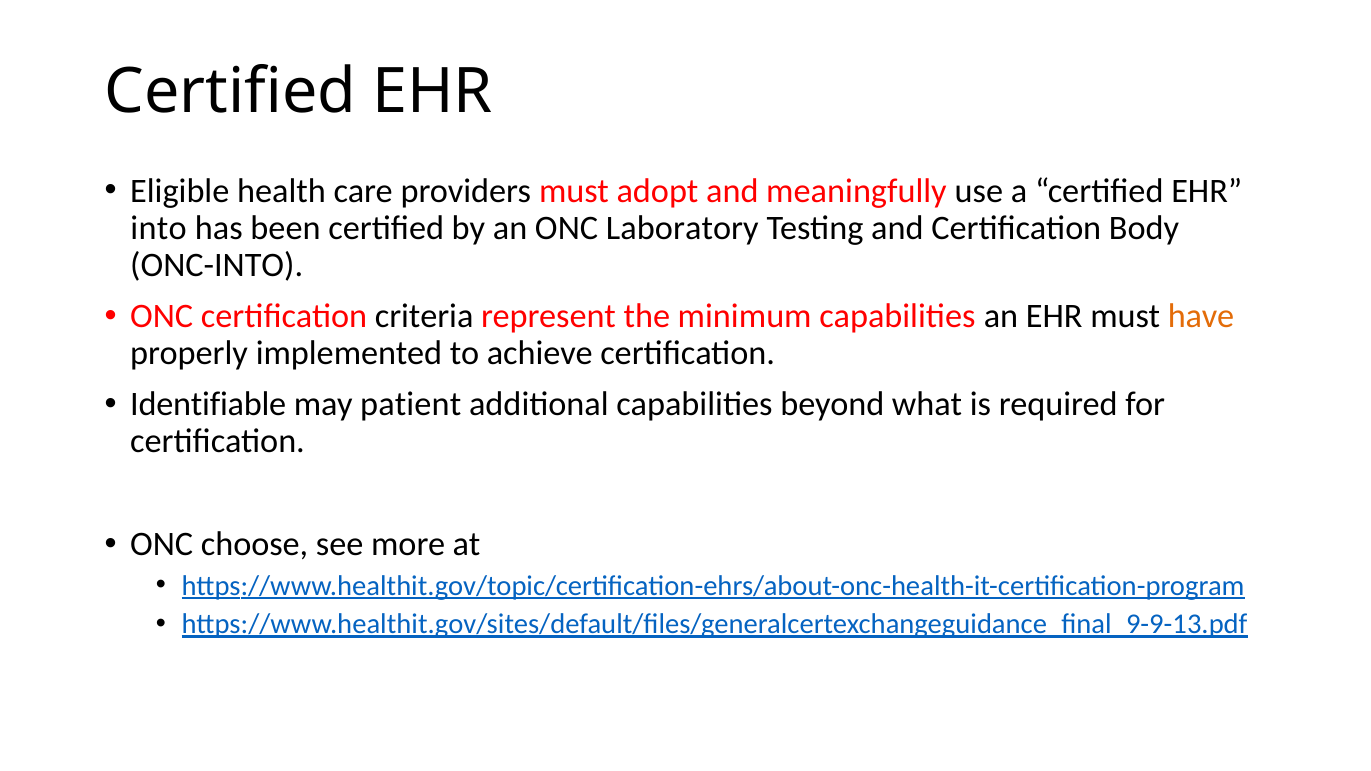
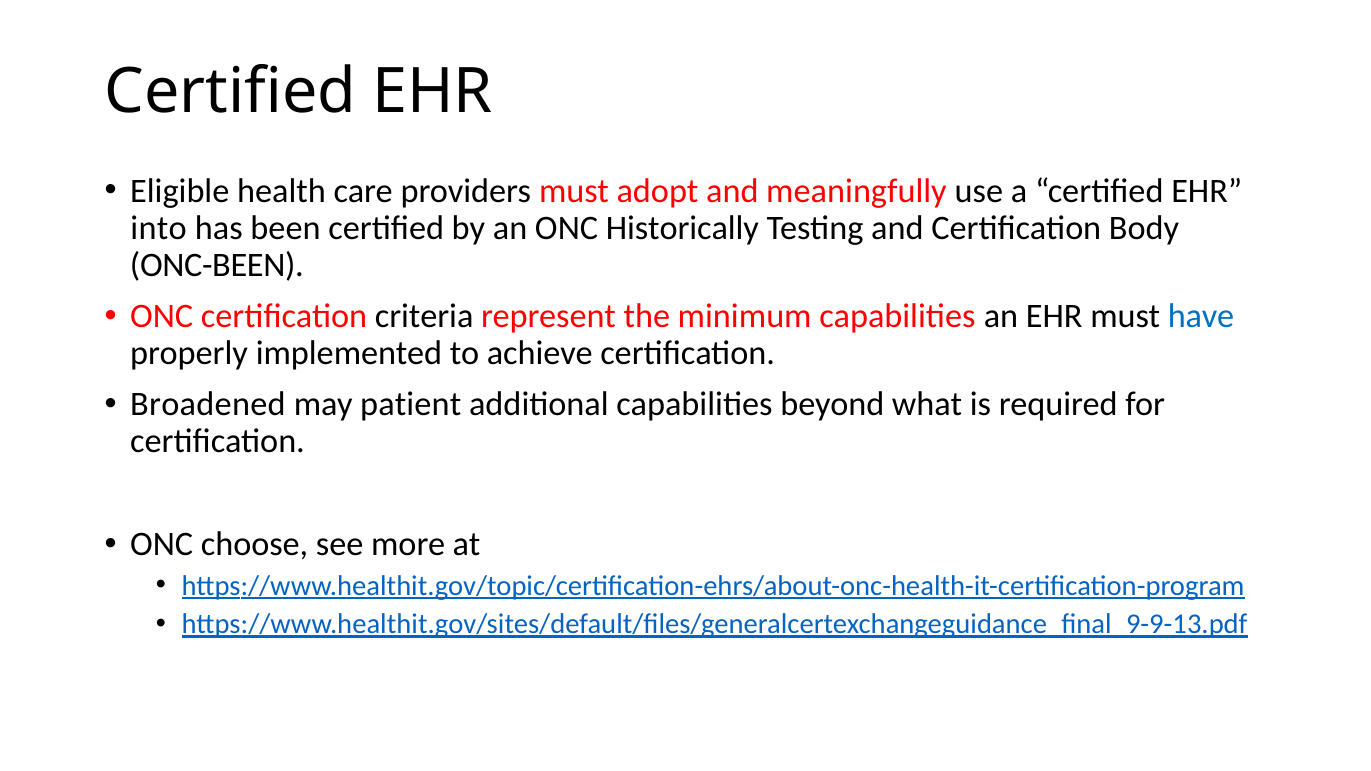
Laboratory: Laboratory -> Historically
ONC-INTO: ONC-INTO -> ONC-BEEN
have colour: orange -> blue
Identifiable: Identifiable -> Broadened
